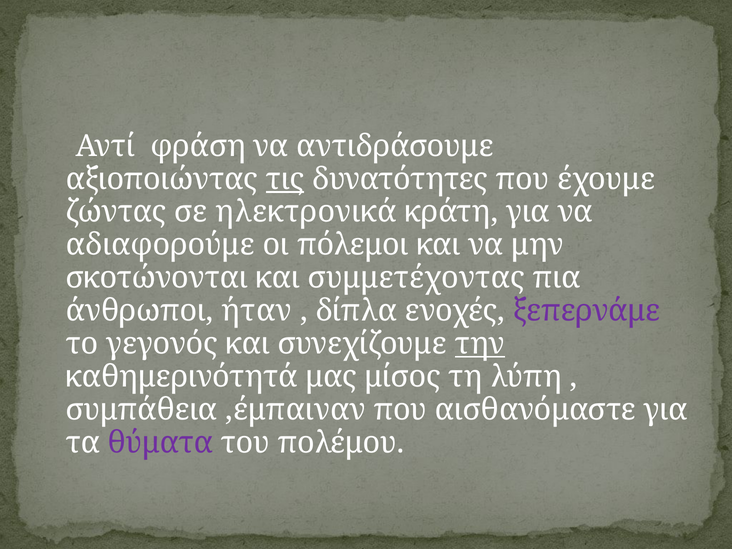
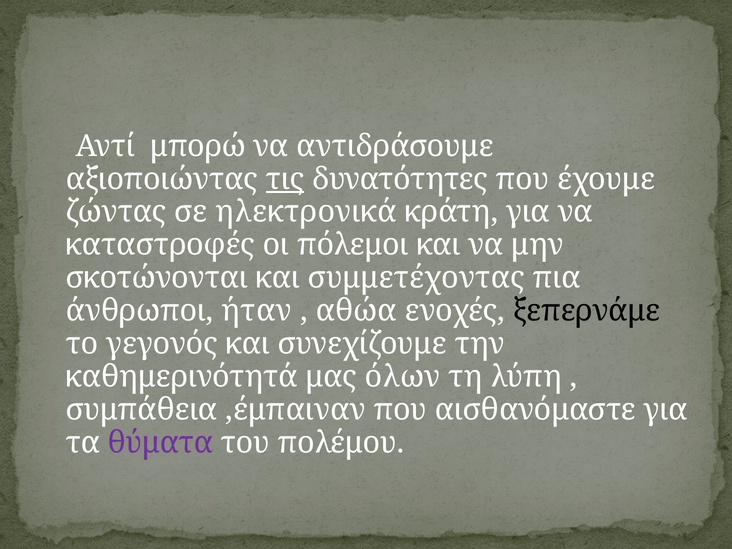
φράση: φράση -> μπορώ
αδιαφορούμε: αδιαφορούμε -> καταστροφές
δίπλα: δίπλα -> αθώα
ξεπερνάμε colour: purple -> black
την underline: present -> none
μίσος: μίσος -> όλων
